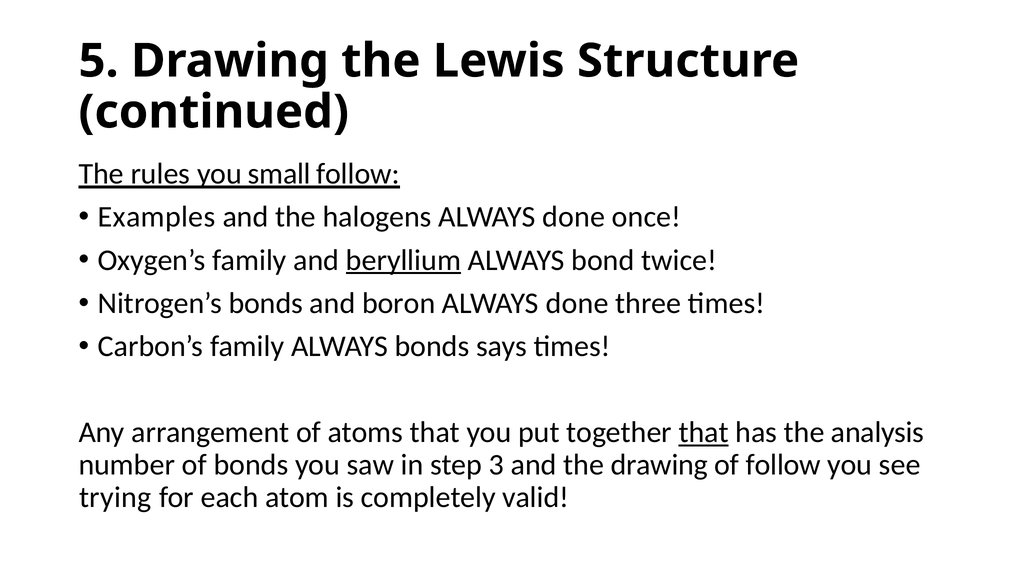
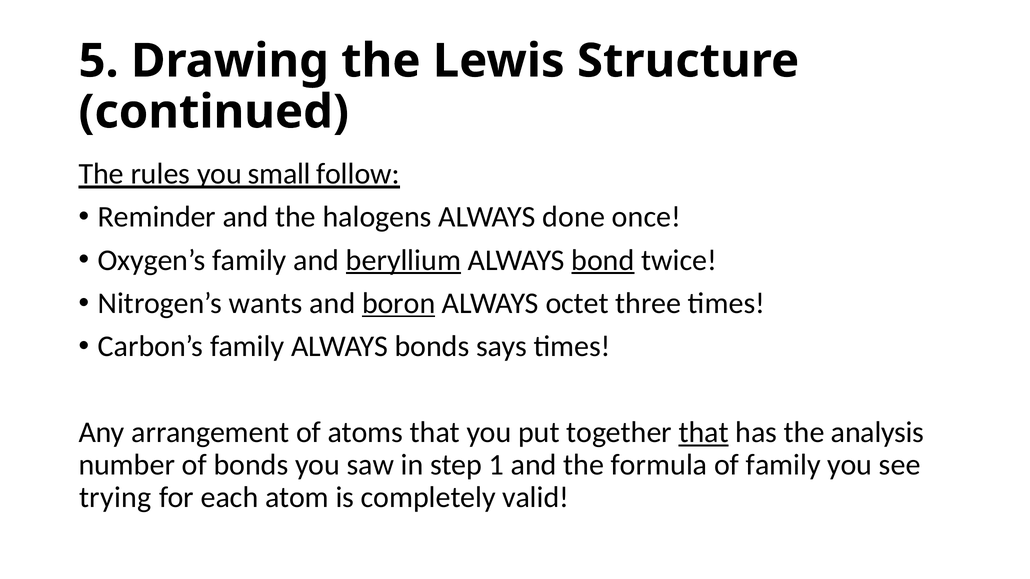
Examples: Examples -> Reminder
bond underline: none -> present
Nitrogen’s bonds: bonds -> wants
boron underline: none -> present
done at (577, 303): done -> octet
3: 3 -> 1
the drawing: drawing -> formula
of follow: follow -> family
